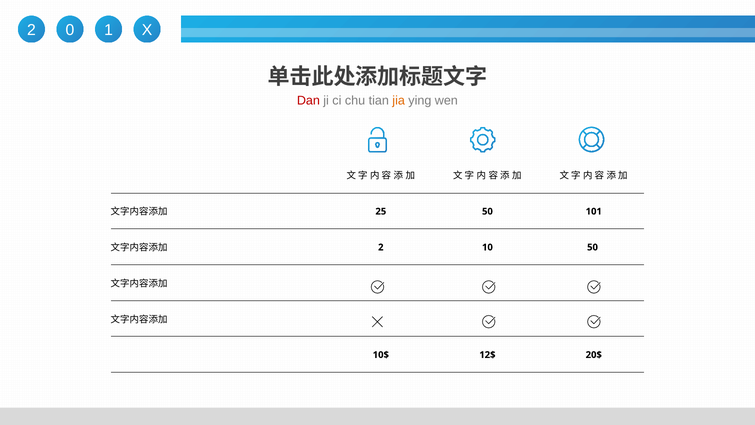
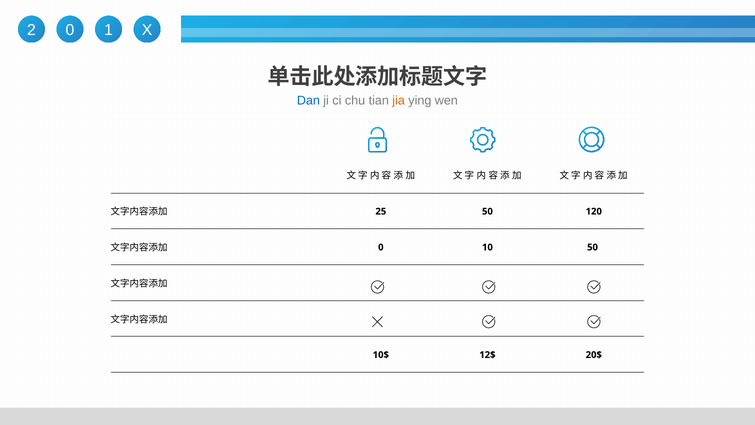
Dan colour: red -> blue
101: 101 -> 120
2 at (381, 247): 2 -> 0
